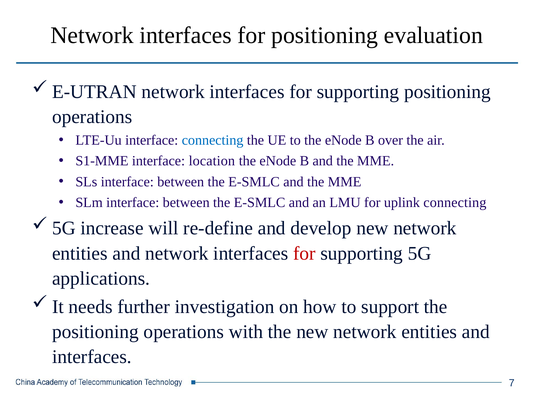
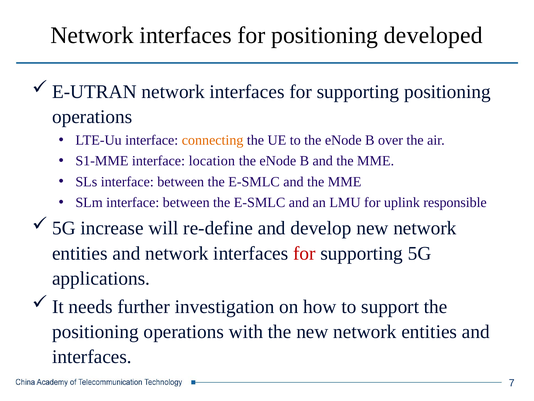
evaluation: evaluation -> developed
connecting at (213, 140) colour: blue -> orange
uplink connecting: connecting -> responsible
